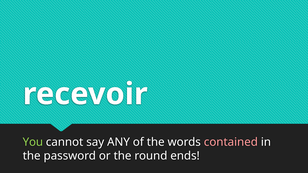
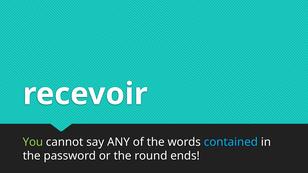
contained colour: pink -> light blue
